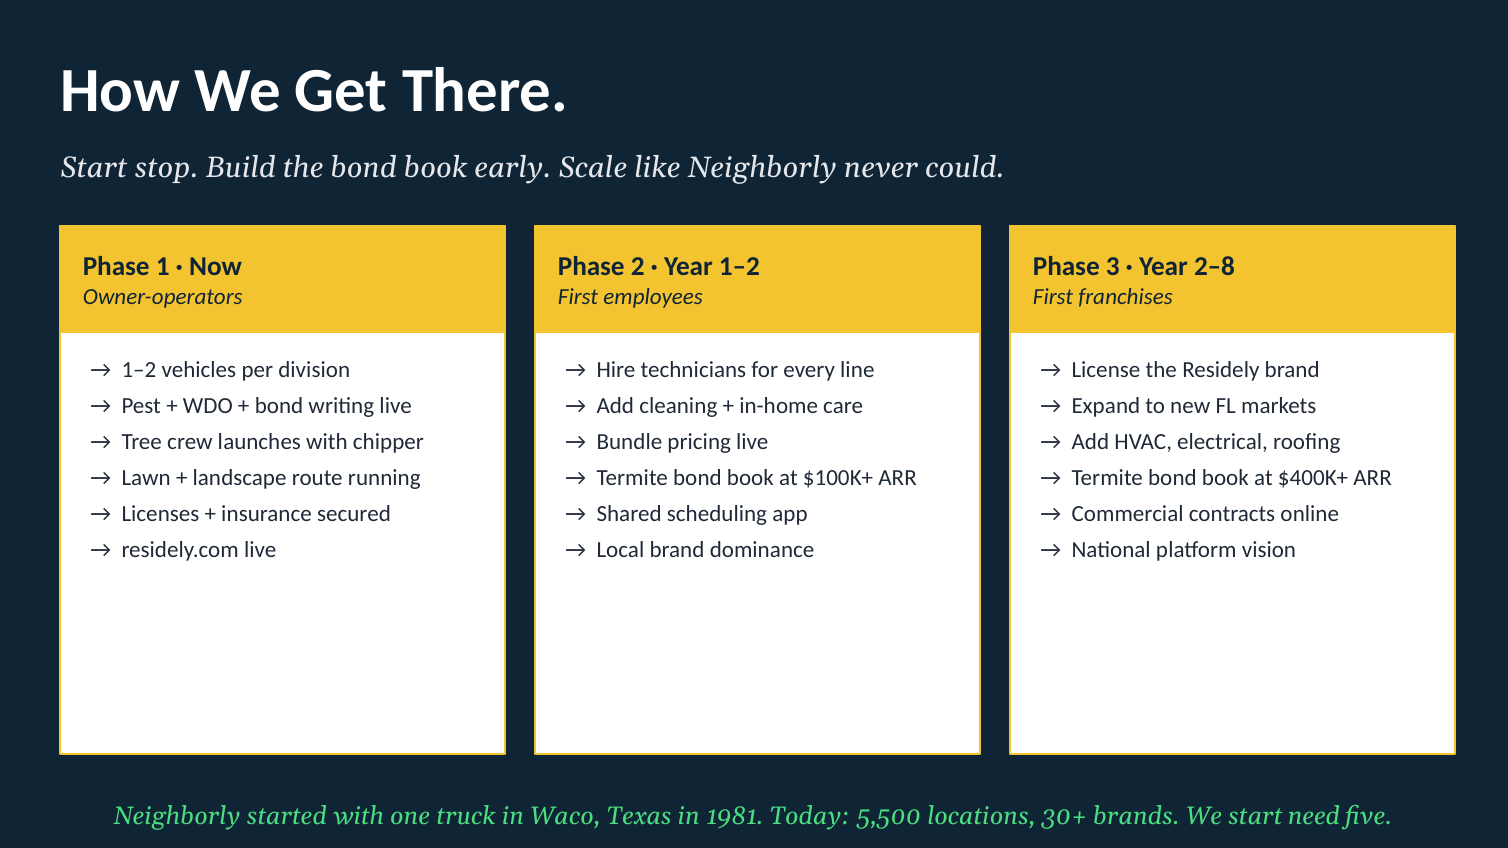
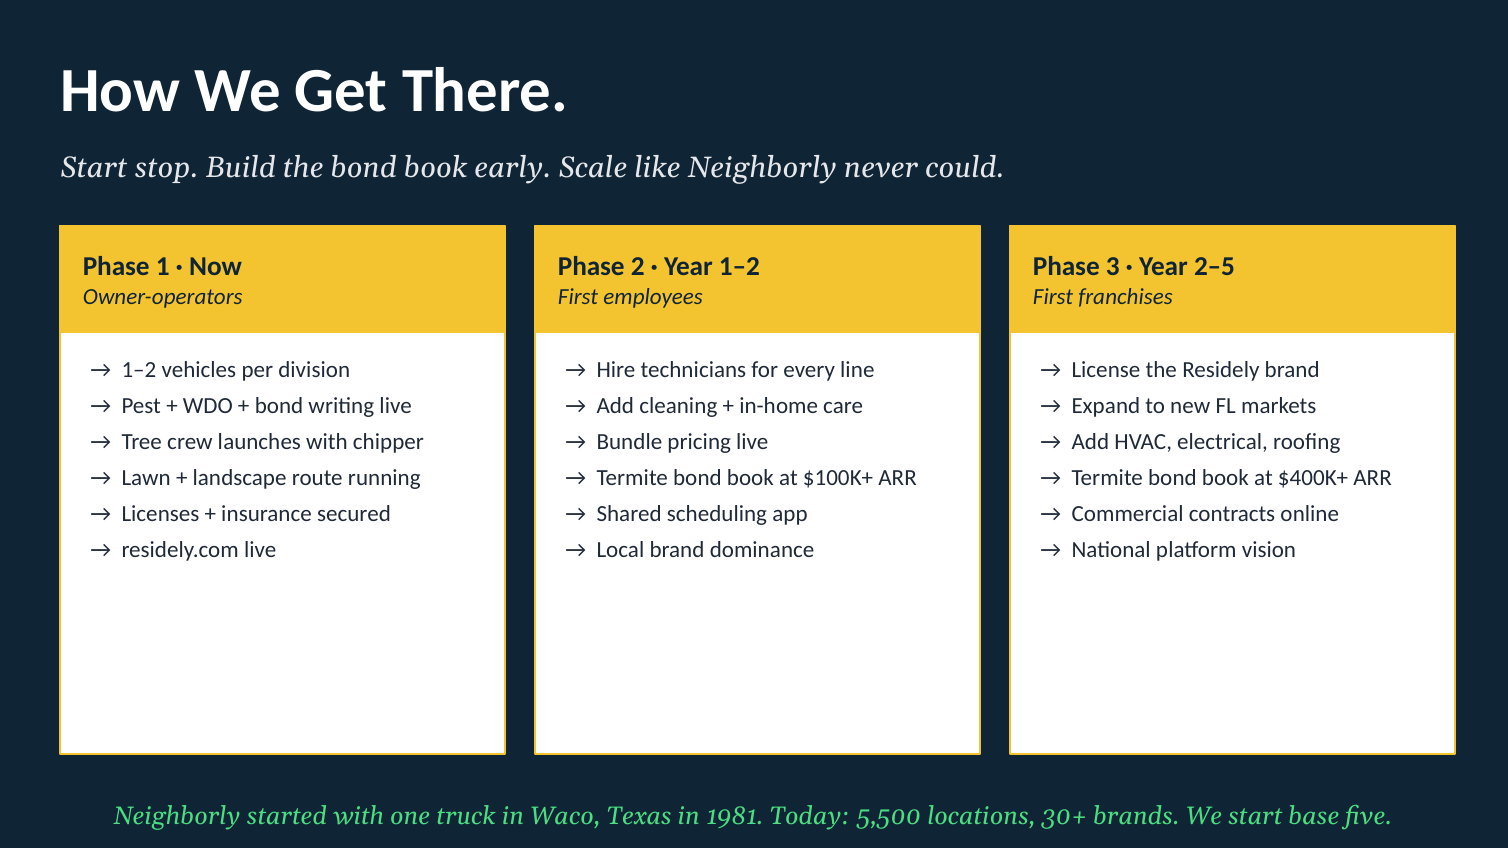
2–8: 2–8 -> 2–5
need: need -> base
